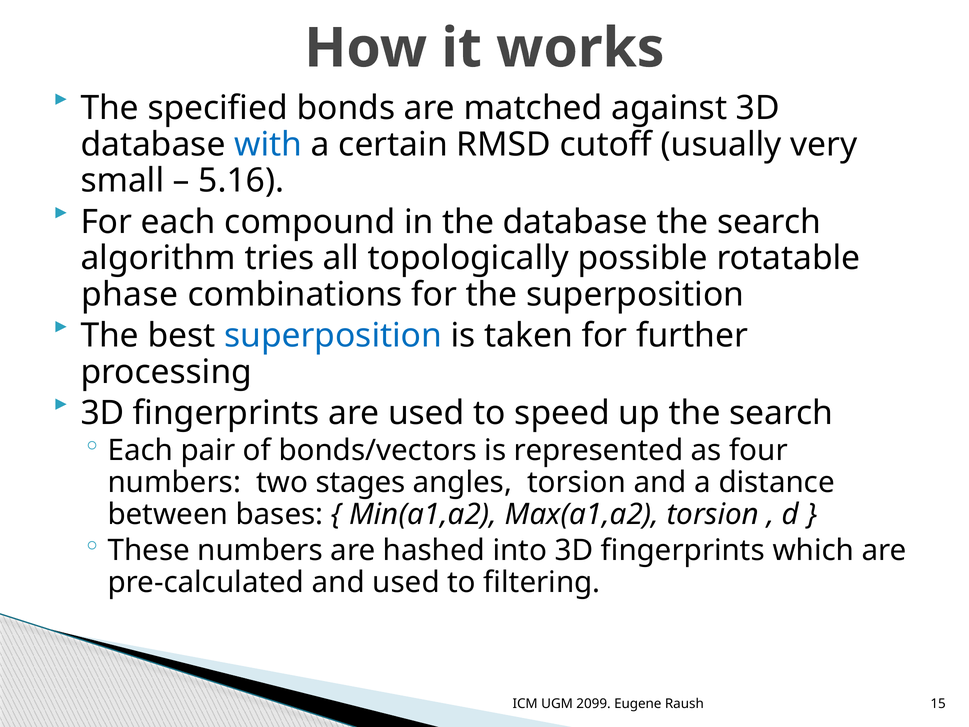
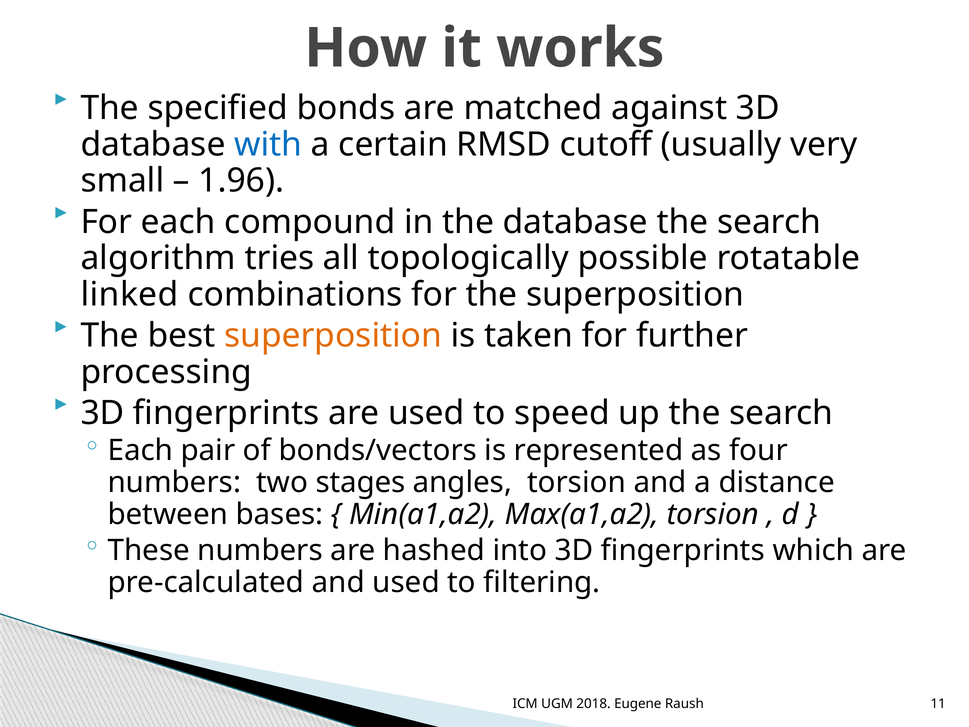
5.16: 5.16 -> 1.96
phase: phase -> linked
superposition at (333, 336) colour: blue -> orange
2099: 2099 -> 2018
15: 15 -> 11
